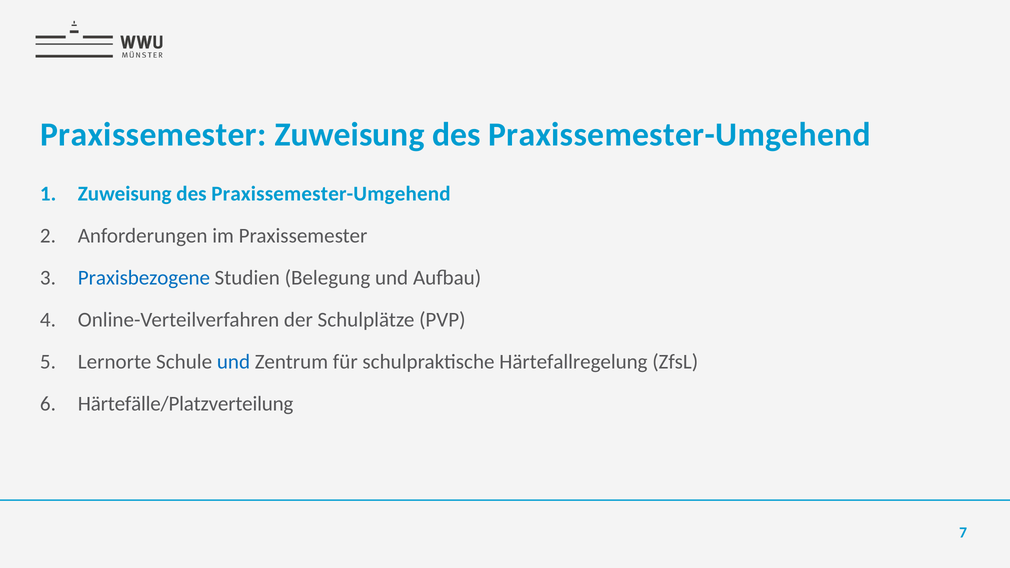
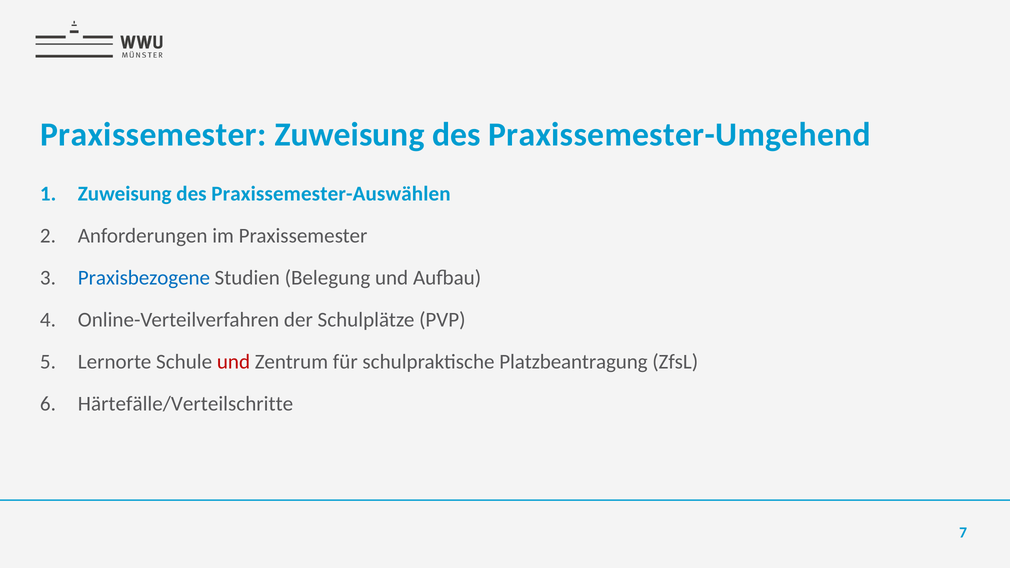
Praxissemester-Umgehend at (331, 194): Praxissemester-Umgehend -> Praxissemester-Auswählen
und at (234, 362) colour: blue -> red
Härtefallregelung: Härtefallregelung -> Platzbeantragung
Härtefälle/Platzverteilung: Härtefälle/Platzverteilung -> Härtefälle/Verteilschritte
